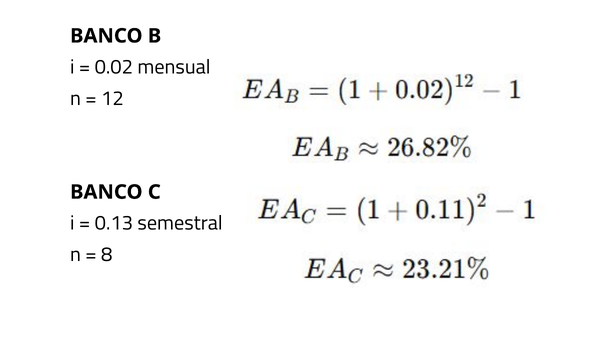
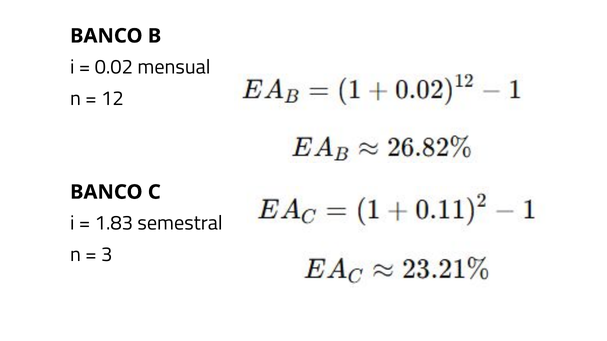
0.13: 0.13 -> 1.83
8: 8 -> 3
